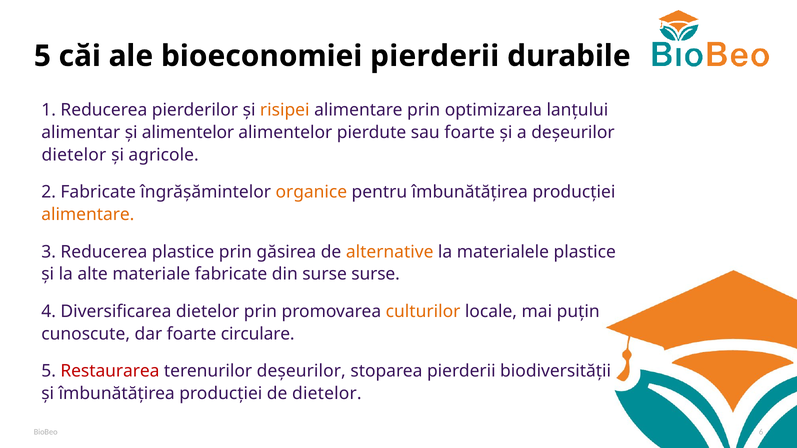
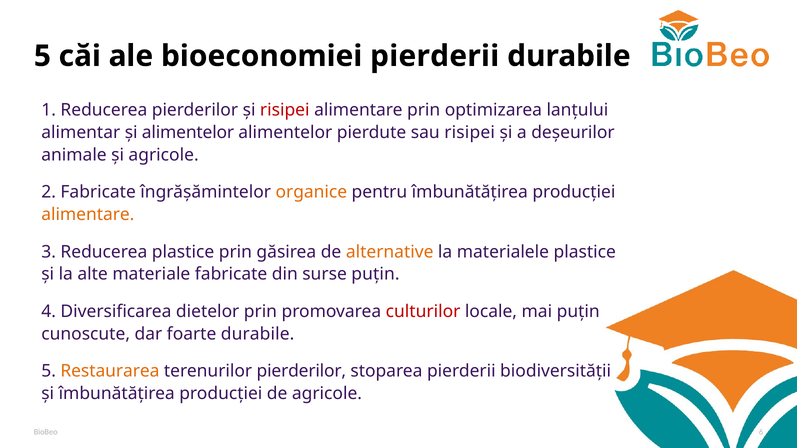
risipei at (285, 110) colour: orange -> red
sau foarte: foarte -> risipei
dietelor at (74, 155): dietelor -> animale
surse surse: surse -> puțin
culturilor colour: orange -> red
foarte circulare: circulare -> durabile
Restaurarea colour: red -> orange
terenurilor deșeurilor: deșeurilor -> pierderilor
de dietelor: dietelor -> agricole
